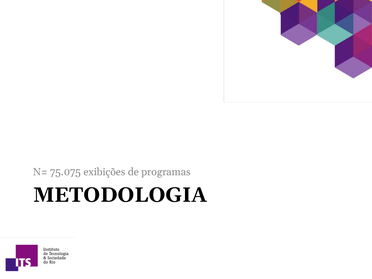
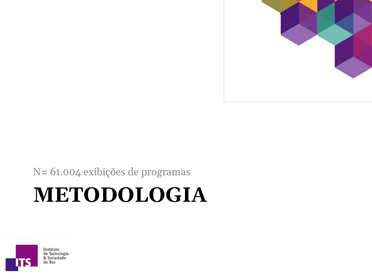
75.075: 75.075 -> 61.004
